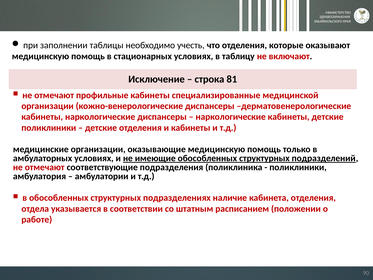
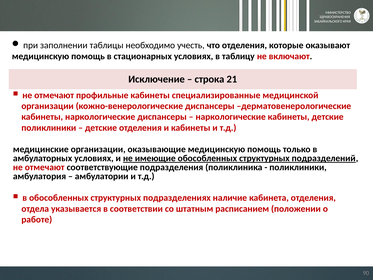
81: 81 -> 21
